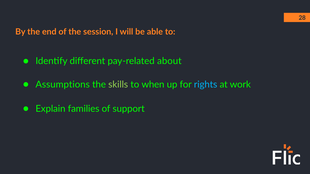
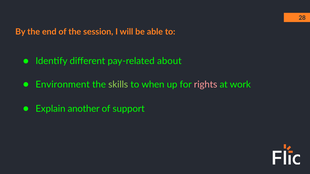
Assumptions: Assumptions -> Environment
rights colour: light blue -> pink
families: families -> another
